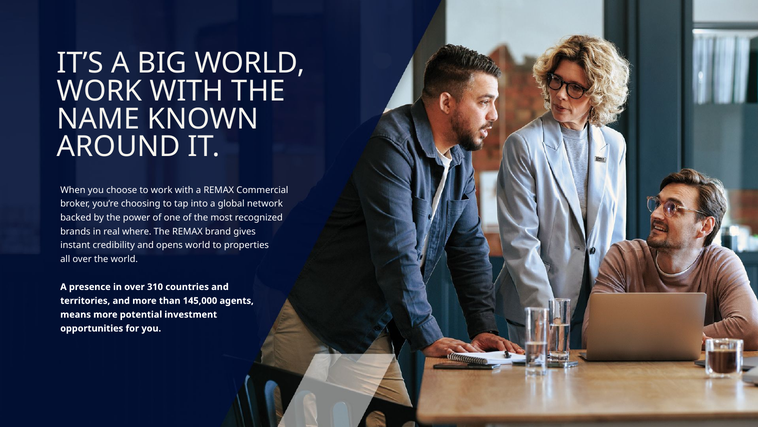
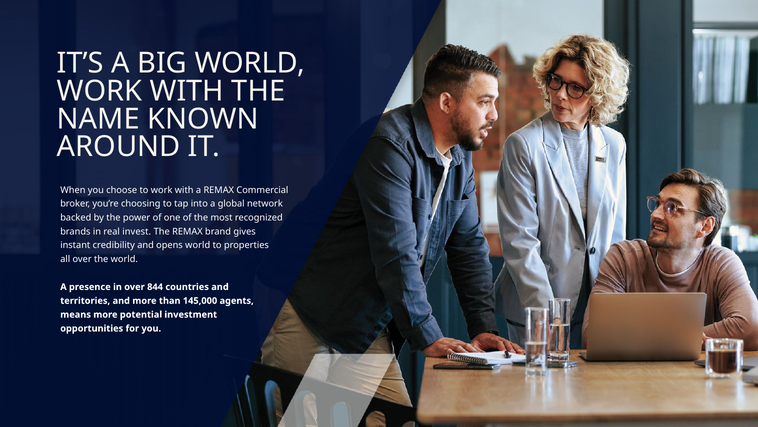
where: where -> invest
310: 310 -> 844
